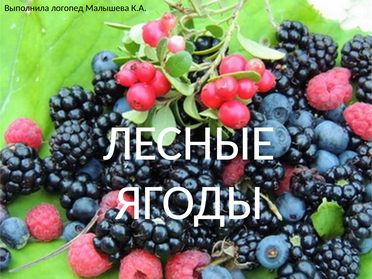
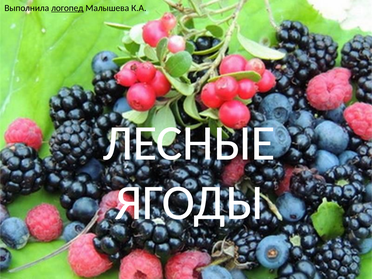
логопед underline: none -> present
